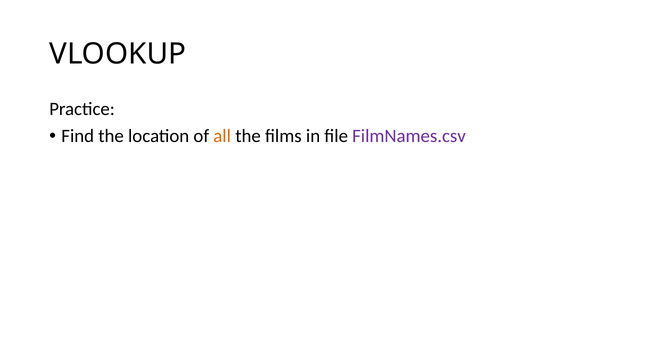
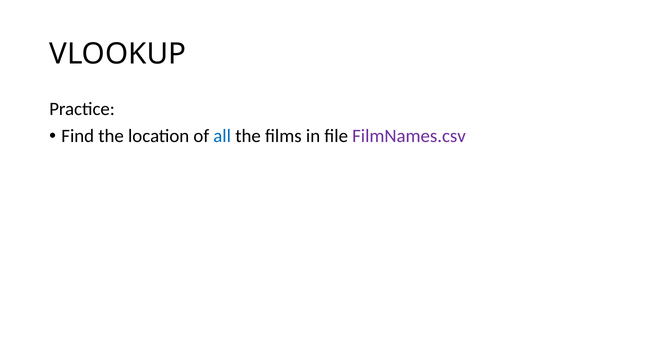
all colour: orange -> blue
